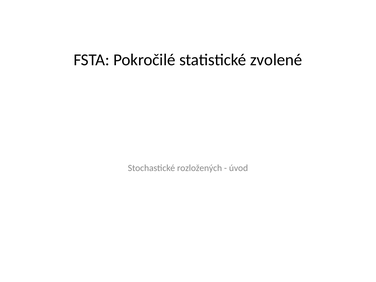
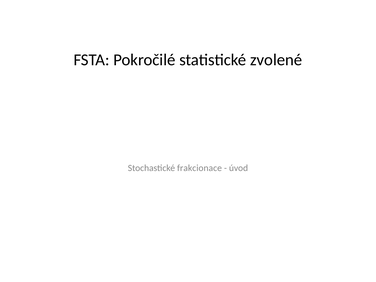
rozložených: rozložených -> frakcionace
